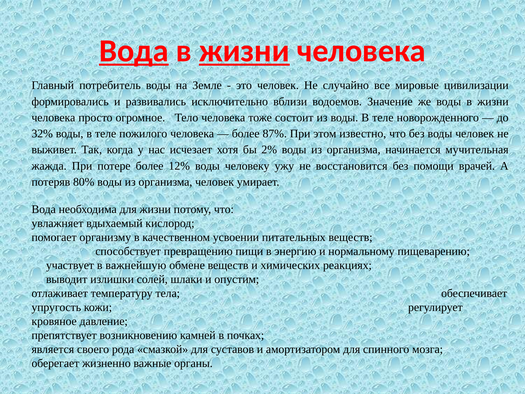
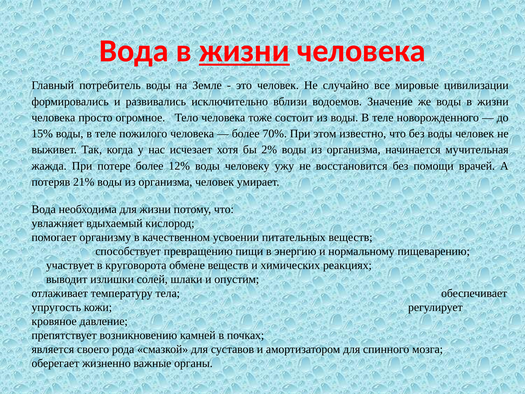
Вода at (134, 51) underline: present -> none
32%: 32% -> 15%
87%: 87% -> 70%
80%: 80% -> 21%
важнейшую: важнейшую -> круговорота
